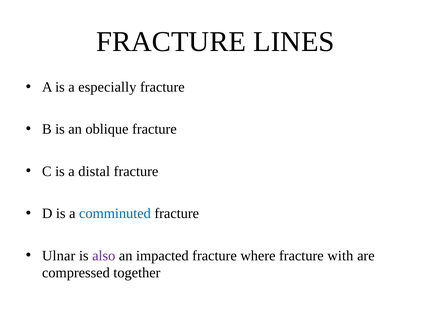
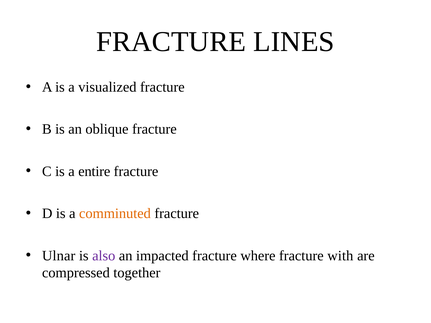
especially: especially -> visualized
distal: distal -> entire
comminuted colour: blue -> orange
